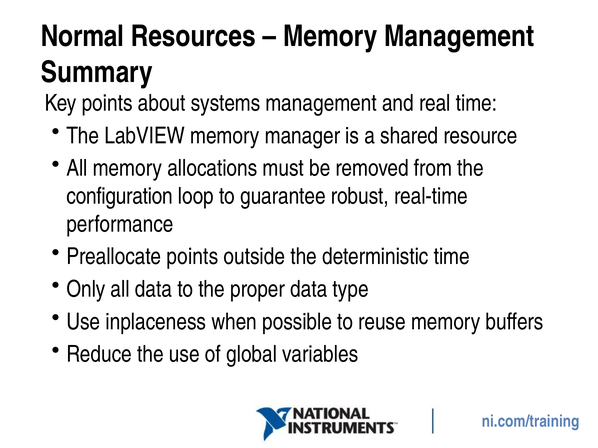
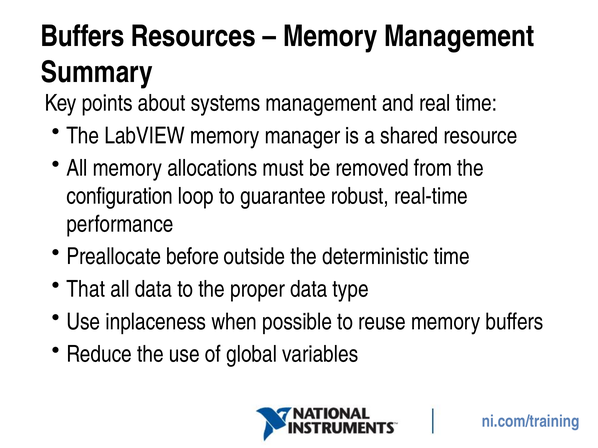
Normal at (82, 36): Normal -> Buffers
Preallocate points: points -> before
Only: Only -> That
